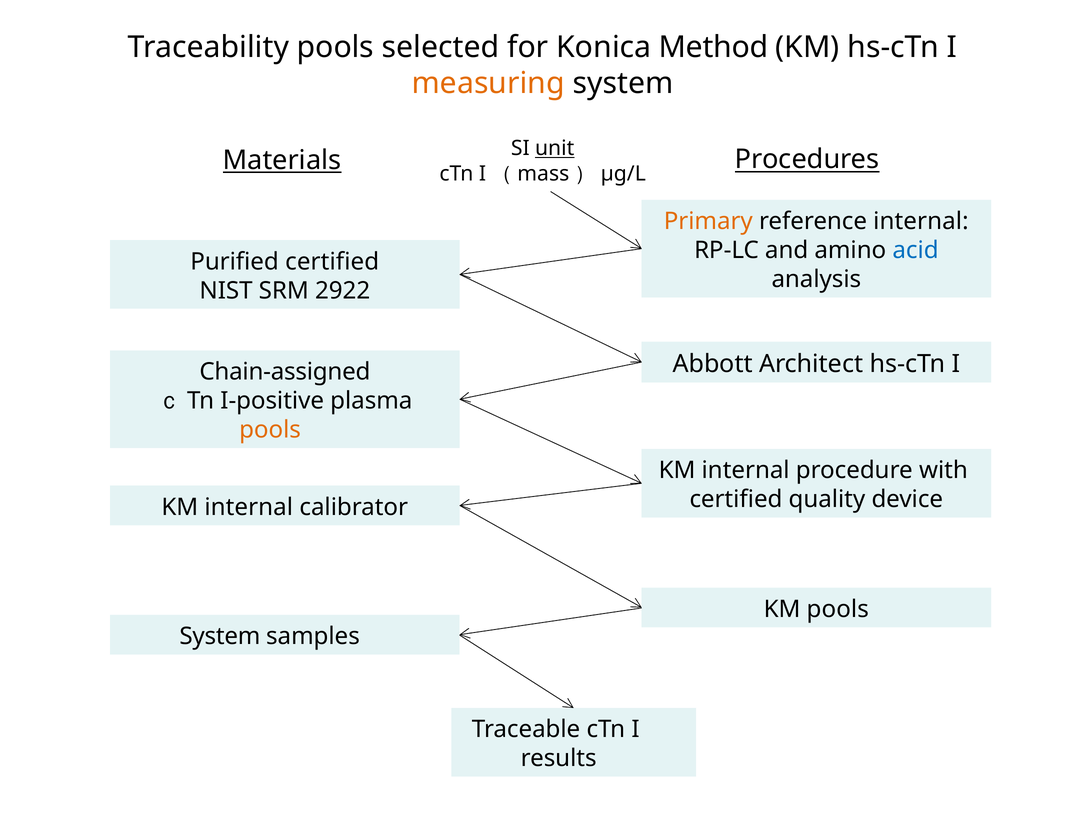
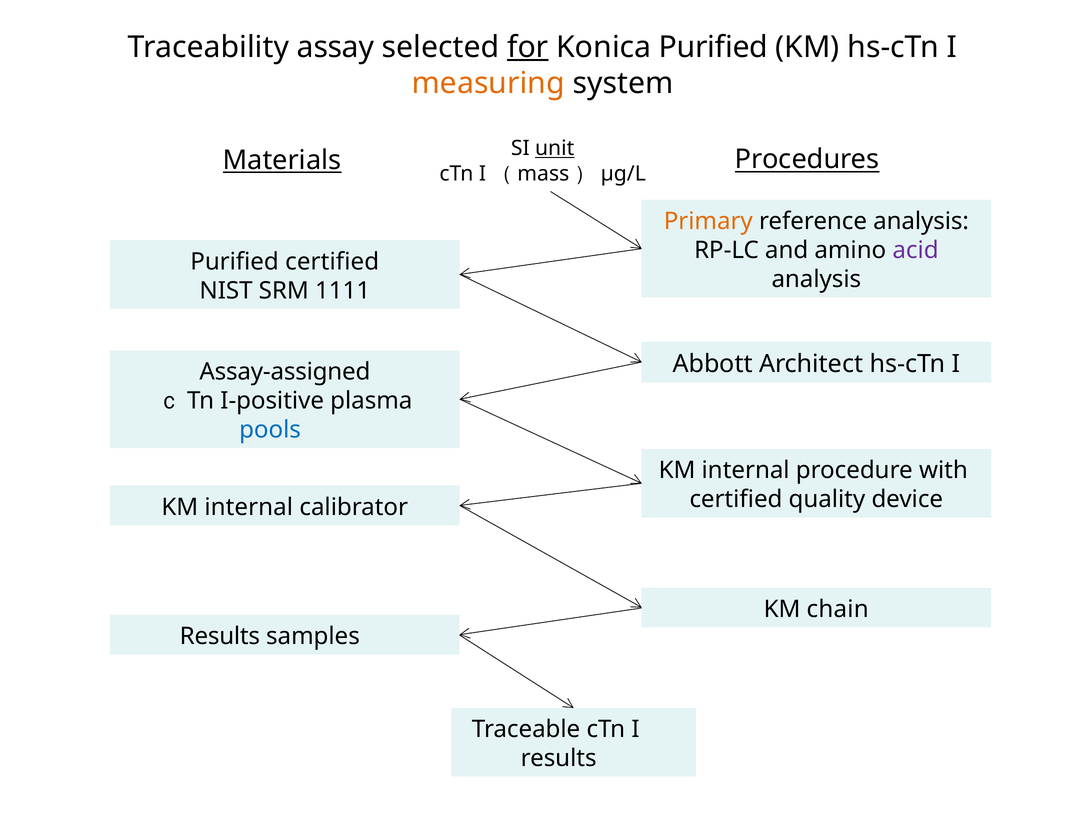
Traceability pools: pools -> assay
for underline: none -> present
Konica Method: Method -> Purified
reference internal: internal -> analysis
acid colour: blue -> purple
2922: 2922 -> 1111
Chain-assigned: Chain-assigned -> Assay-assigned
pools at (270, 430) colour: orange -> blue
KM pools: pools -> chain
System at (220, 636): System -> Results
